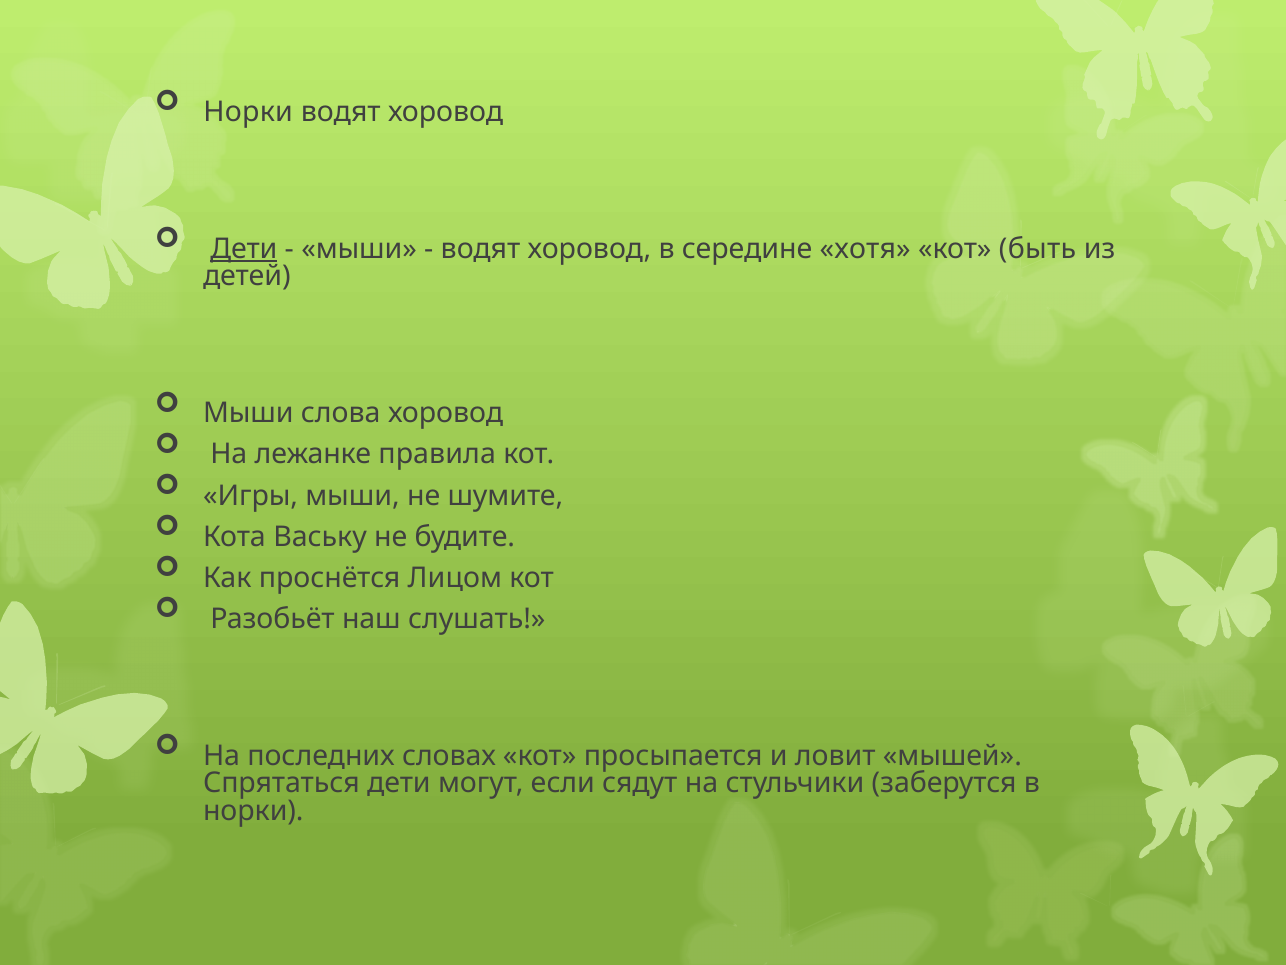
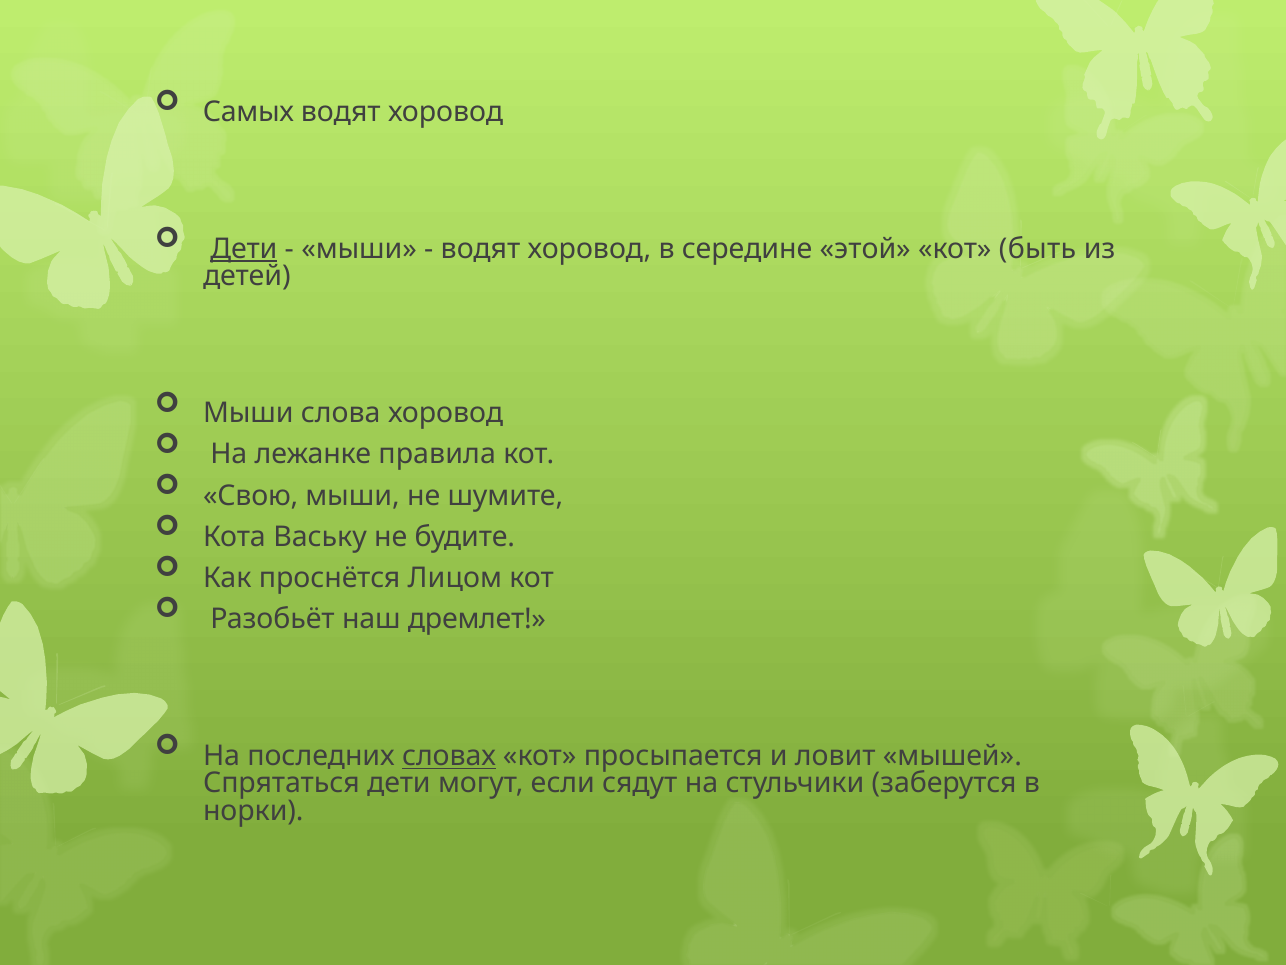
Норки at (248, 112): Норки -> Самых
хотя: хотя -> этой
Игры: Игры -> Свою
слушать: слушать -> дремлет
словах underline: none -> present
